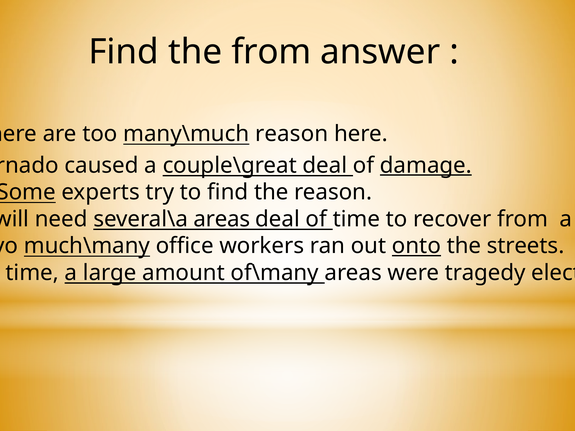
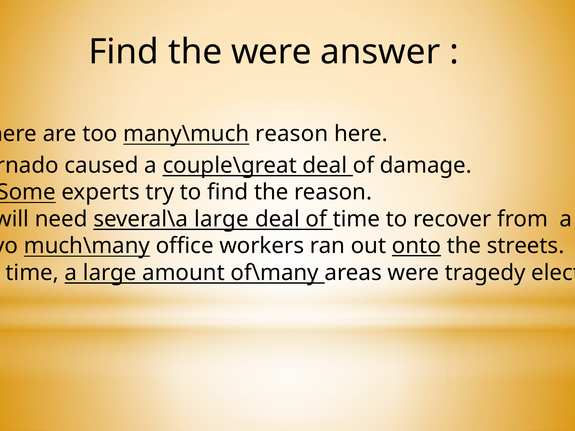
the from: from -> were
damage underline: present -> none
several\a areas: areas -> large
